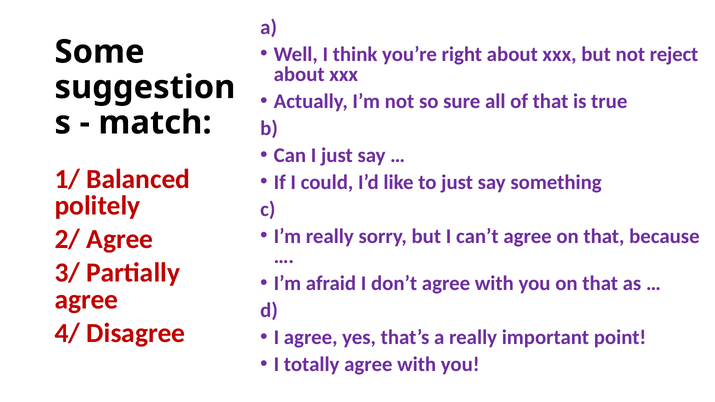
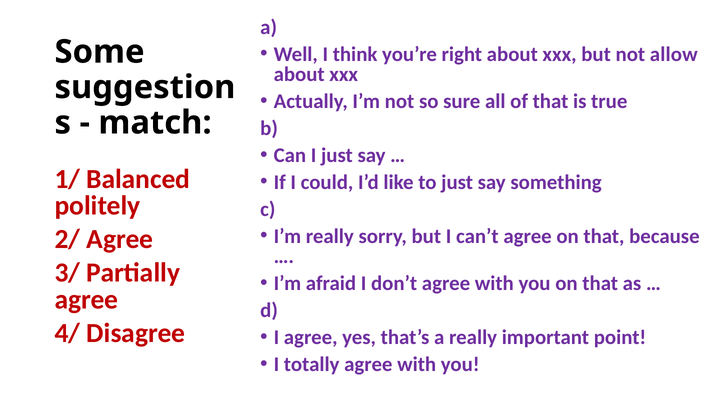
reject: reject -> allow
